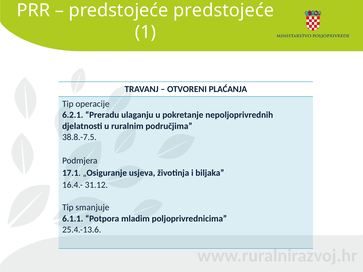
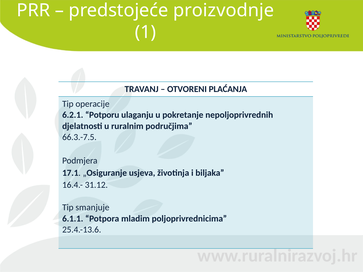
predstojeće predstojeće: predstojeće -> proizvodnje
Preradu: Preradu -> Potporu
38.8.-7.5: 38.8.-7.5 -> 66.3.-7.5
